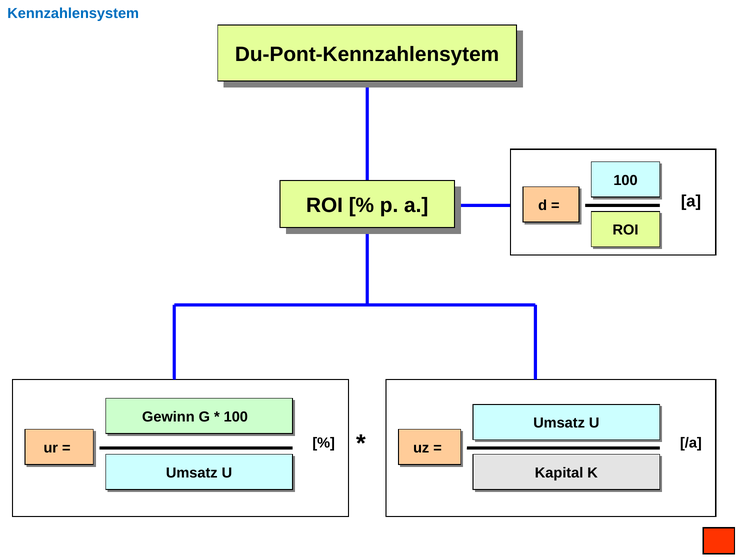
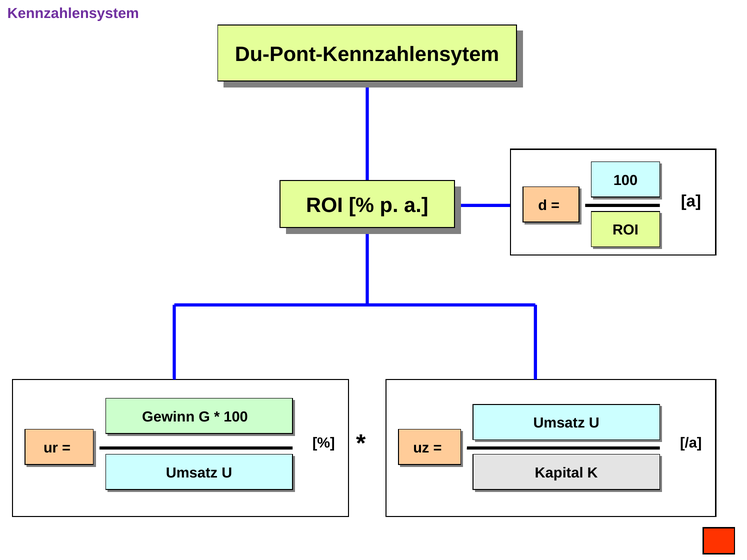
Kennzahlensystem colour: blue -> purple
